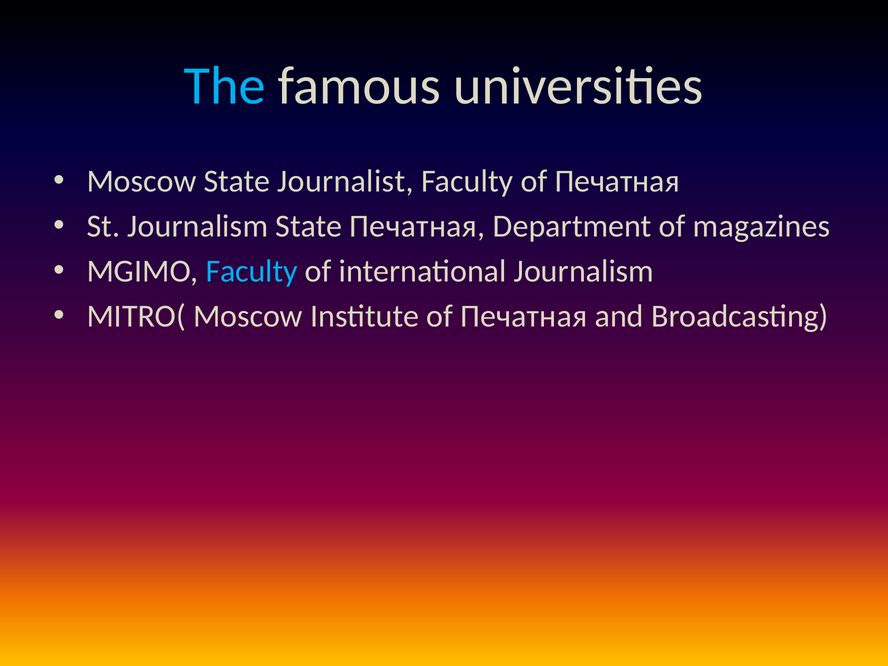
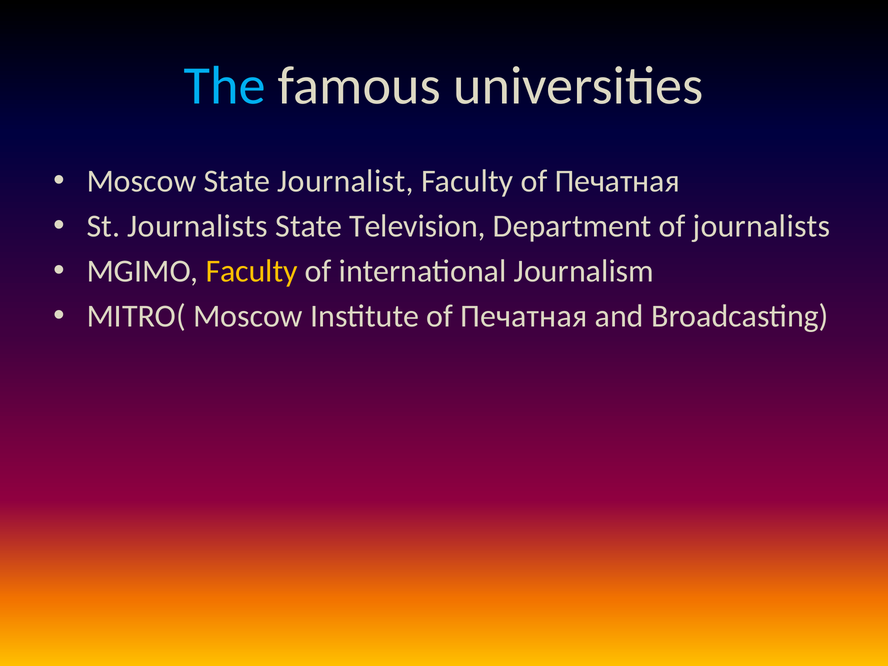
St Journalism: Journalism -> Journalists
State Печатная: Печатная -> Television
of magazines: magazines -> journalists
Faculty at (252, 271) colour: light blue -> yellow
